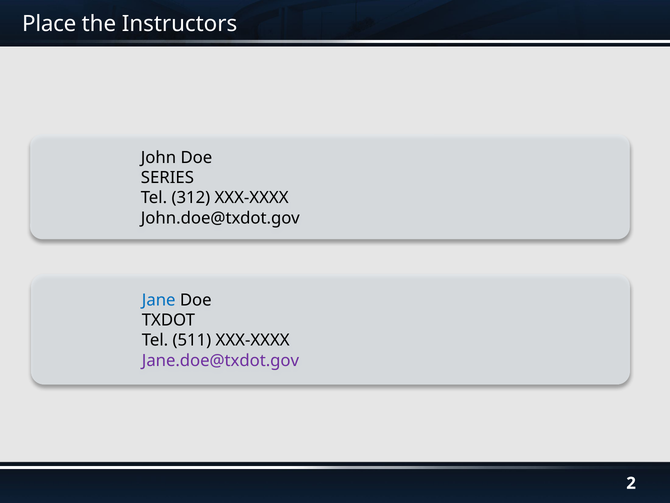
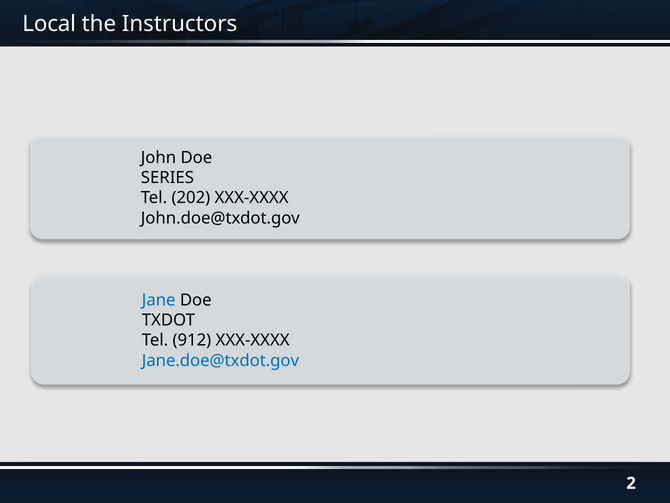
Place: Place -> Local
312: 312 -> 202
511: 511 -> 912
Jane.doe@txdot.gov colour: purple -> blue
